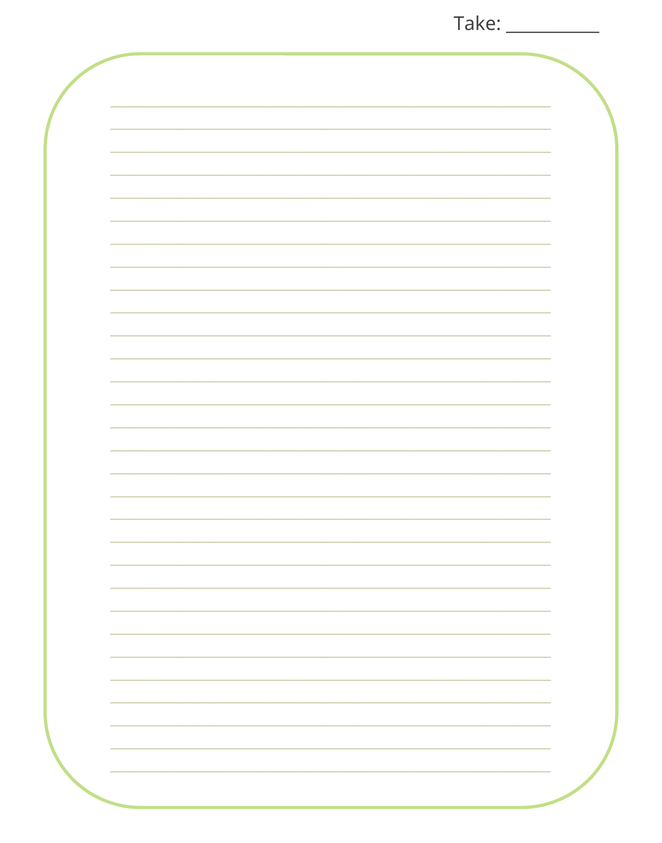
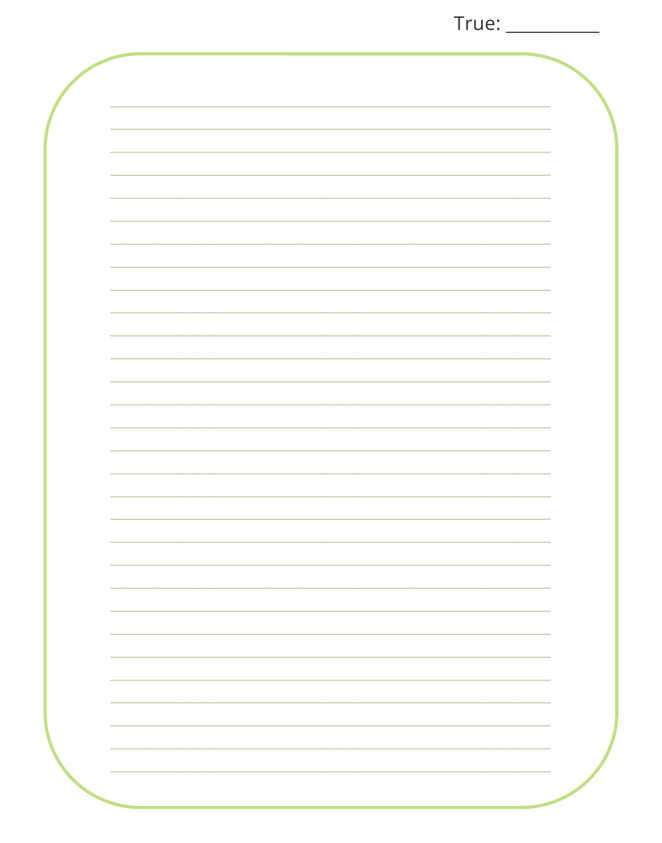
Take: Take -> True
